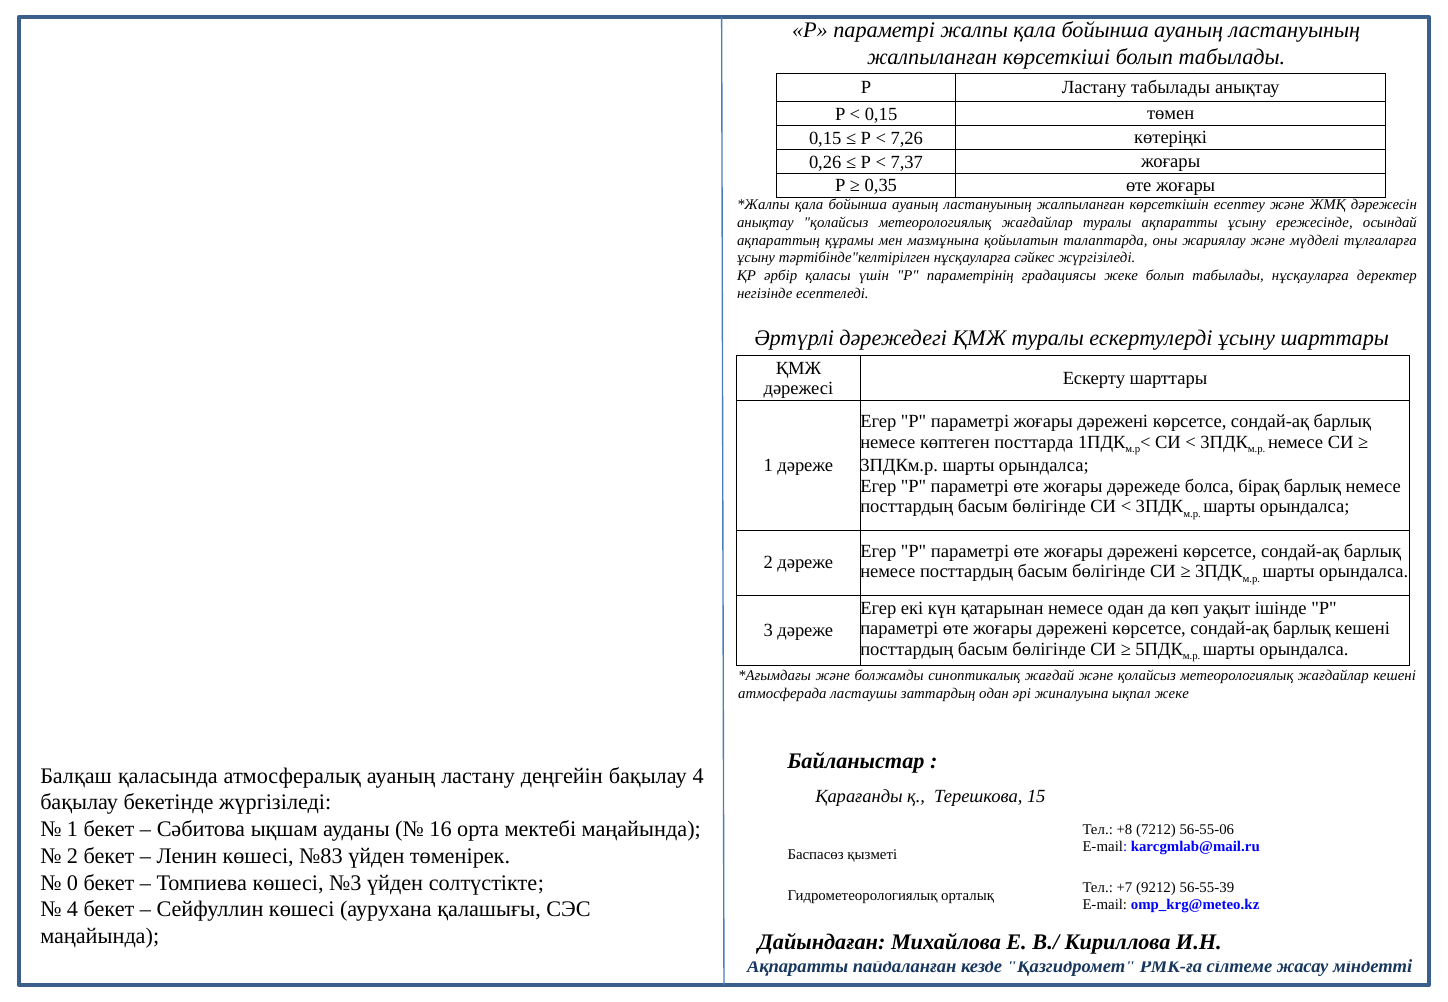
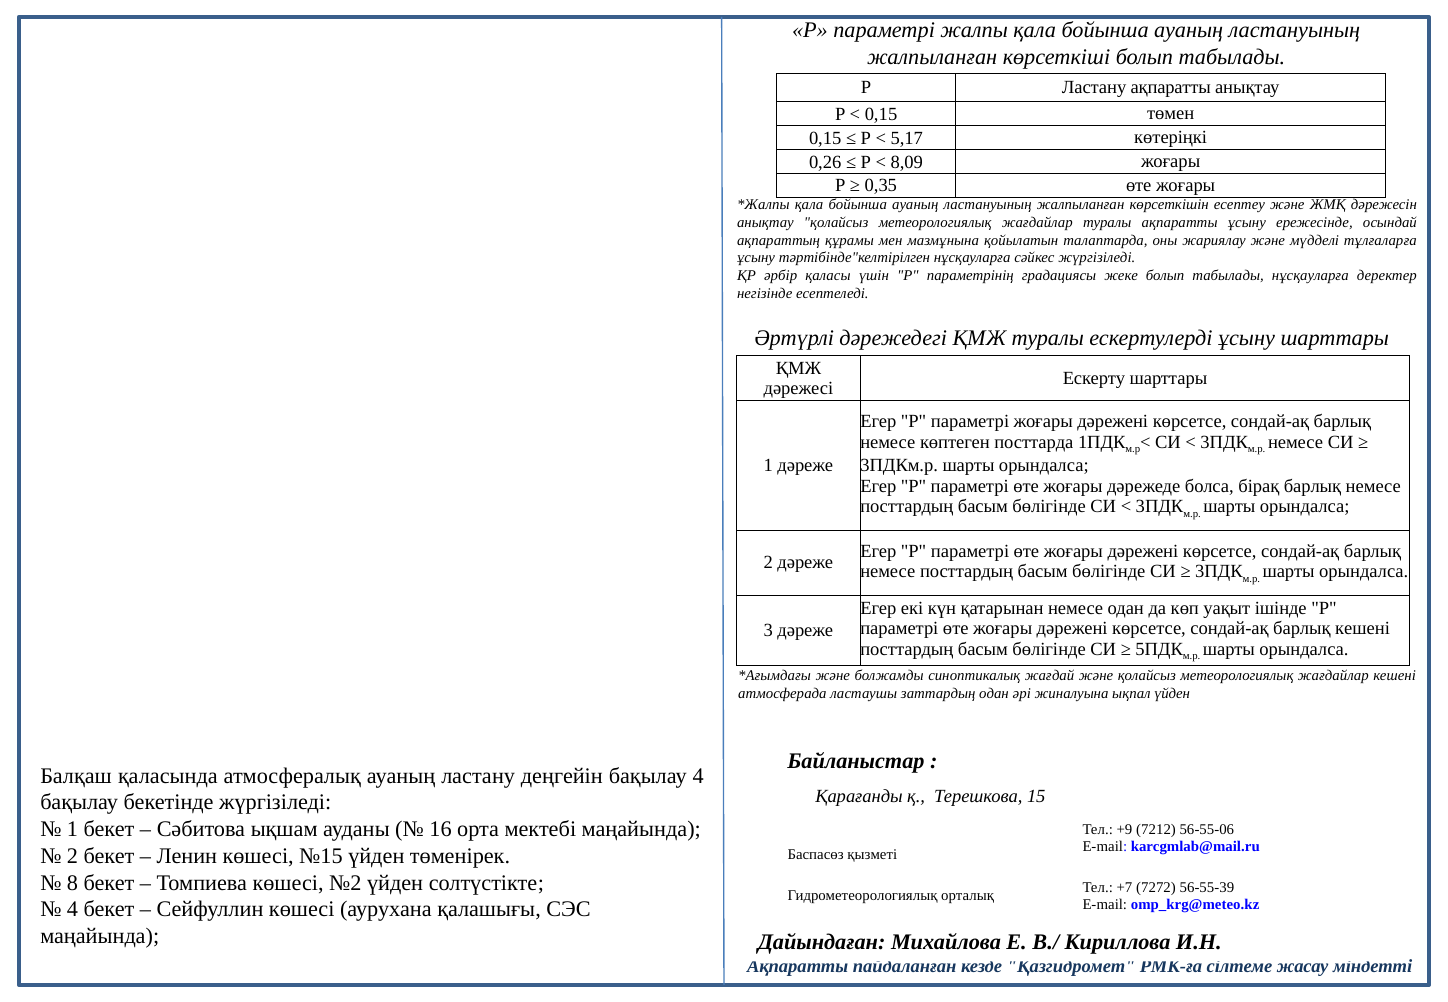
Ластану табылады: табылады -> ақпаратты
7,26: 7,26 -> 5,17
7,37: 7,37 -> 8,09
ықпал жеке: жеке -> үйден
+8: +8 -> +9
№83: №83 -> №15
0: 0 -> 8
№3: №3 -> №2
9212: 9212 -> 7272
